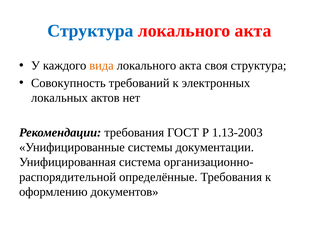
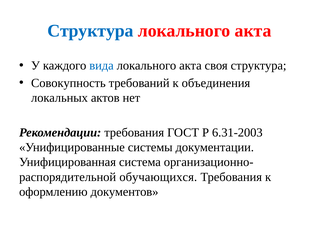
вида colour: orange -> blue
электронных: электронных -> объединения
1.13-2003: 1.13-2003 -> 6.31-2003
определённые: определённые -> обучающихся
